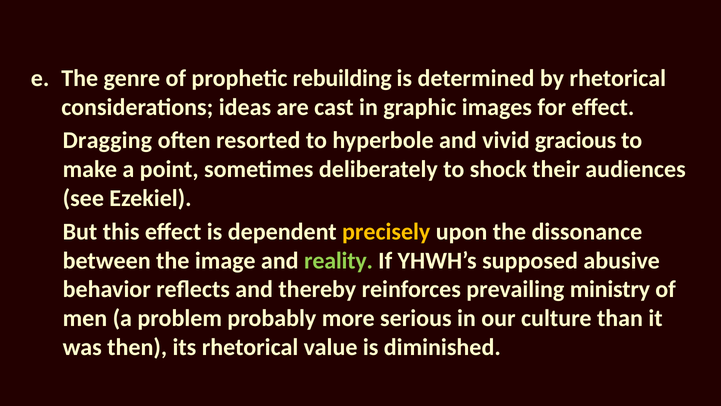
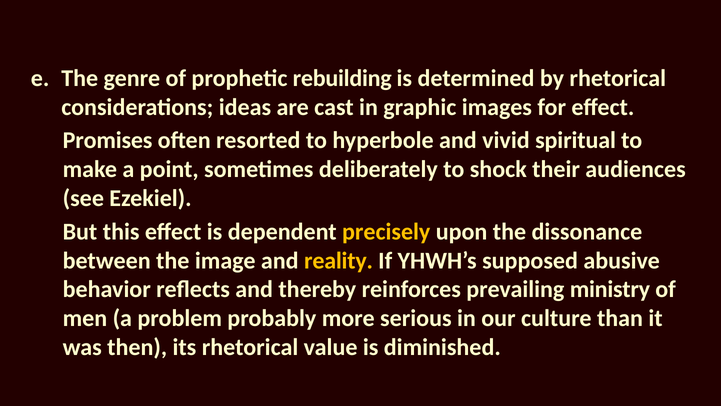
Dragging: Dragging -> Promises
gracious: gracious -> spiritual
reality colour: light green -> yellow
